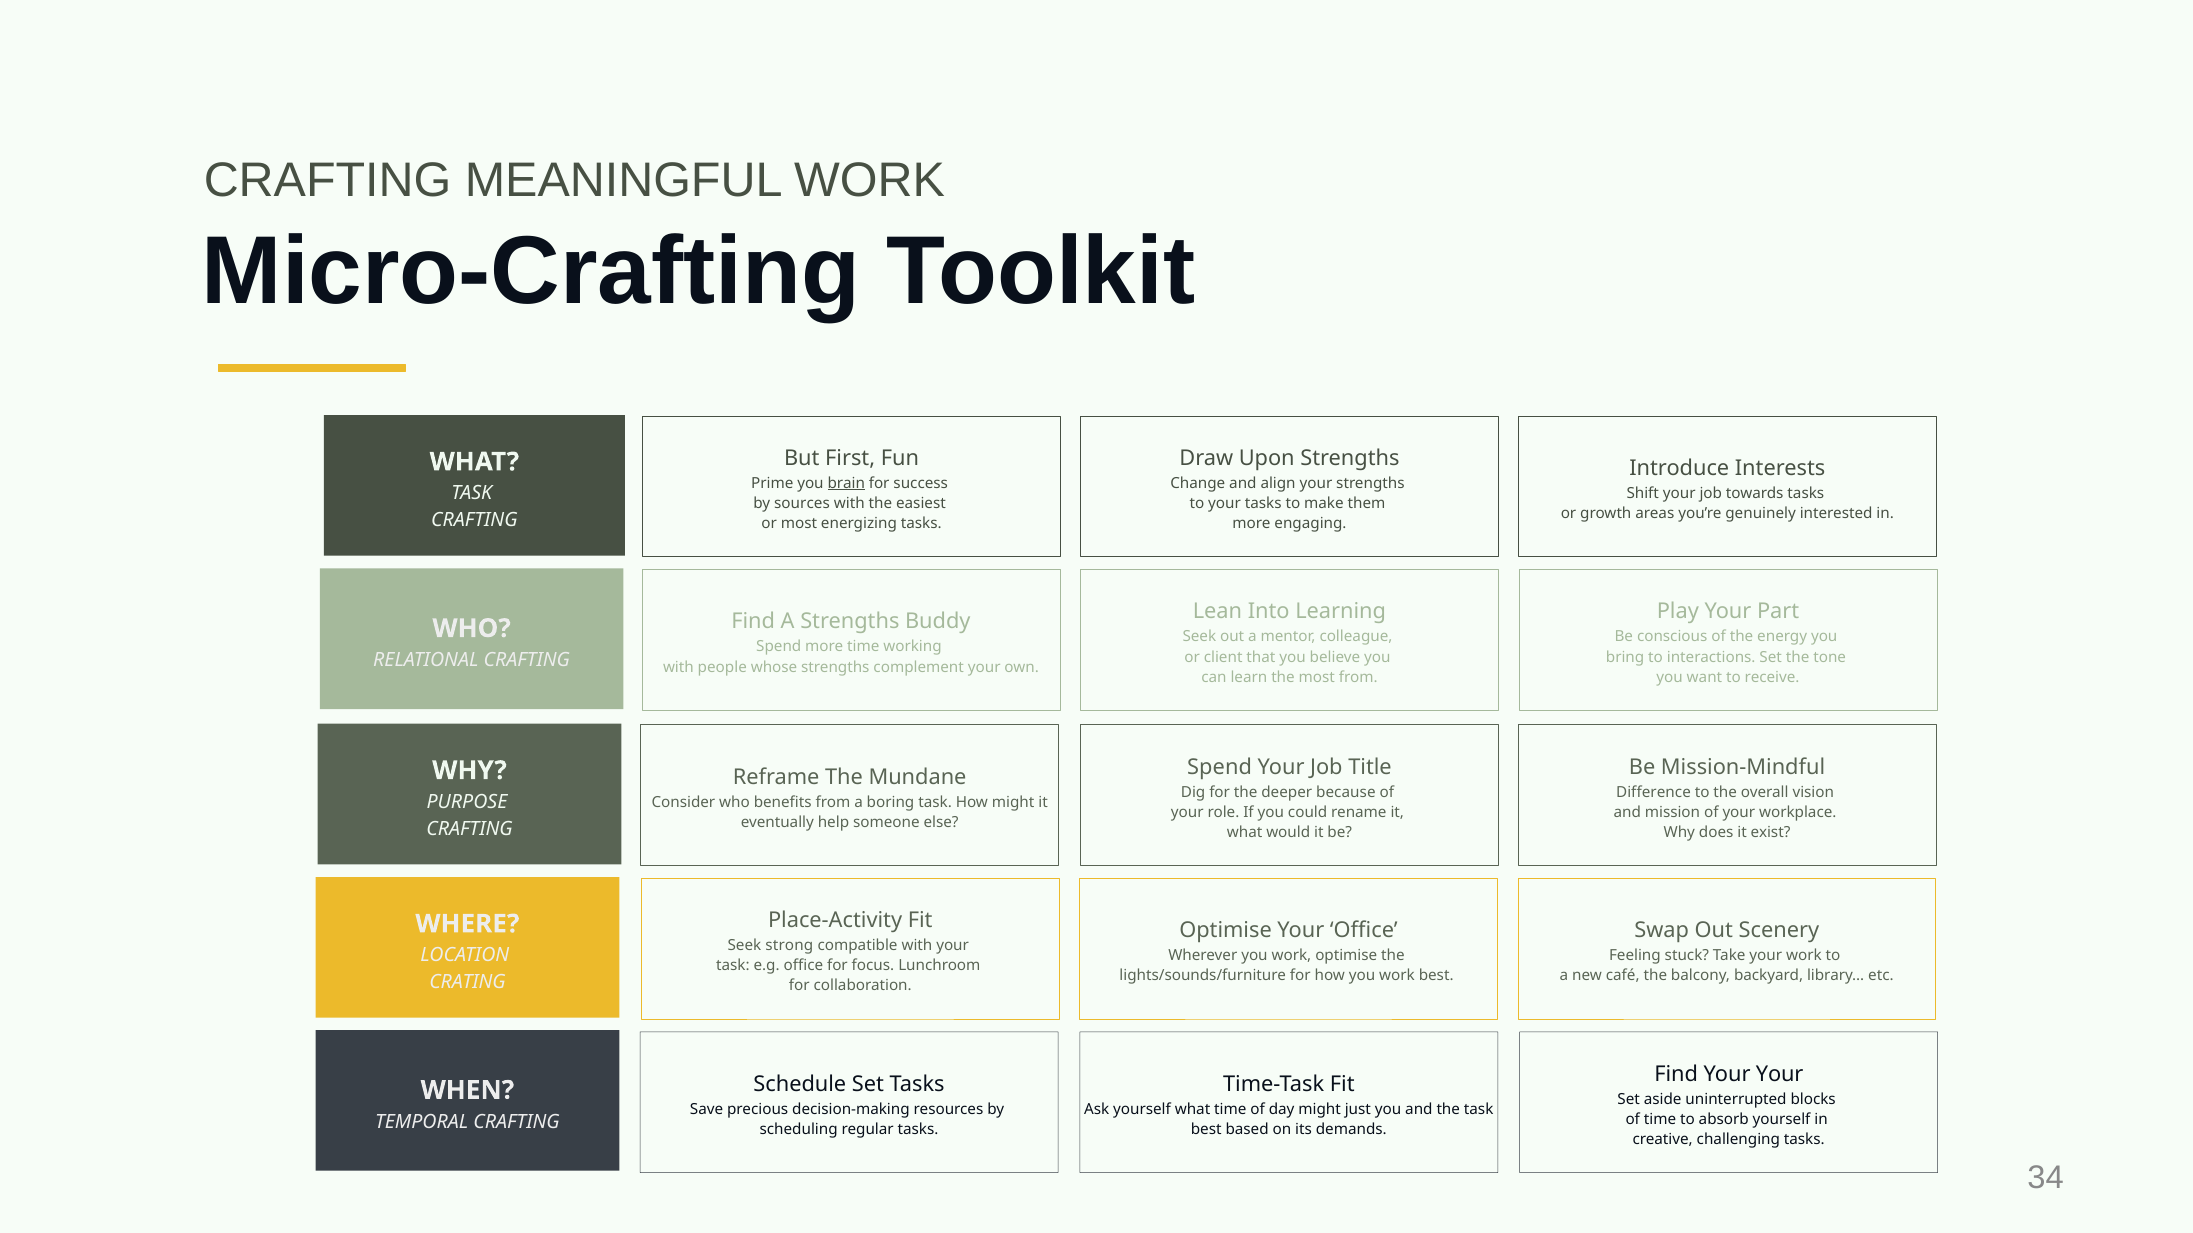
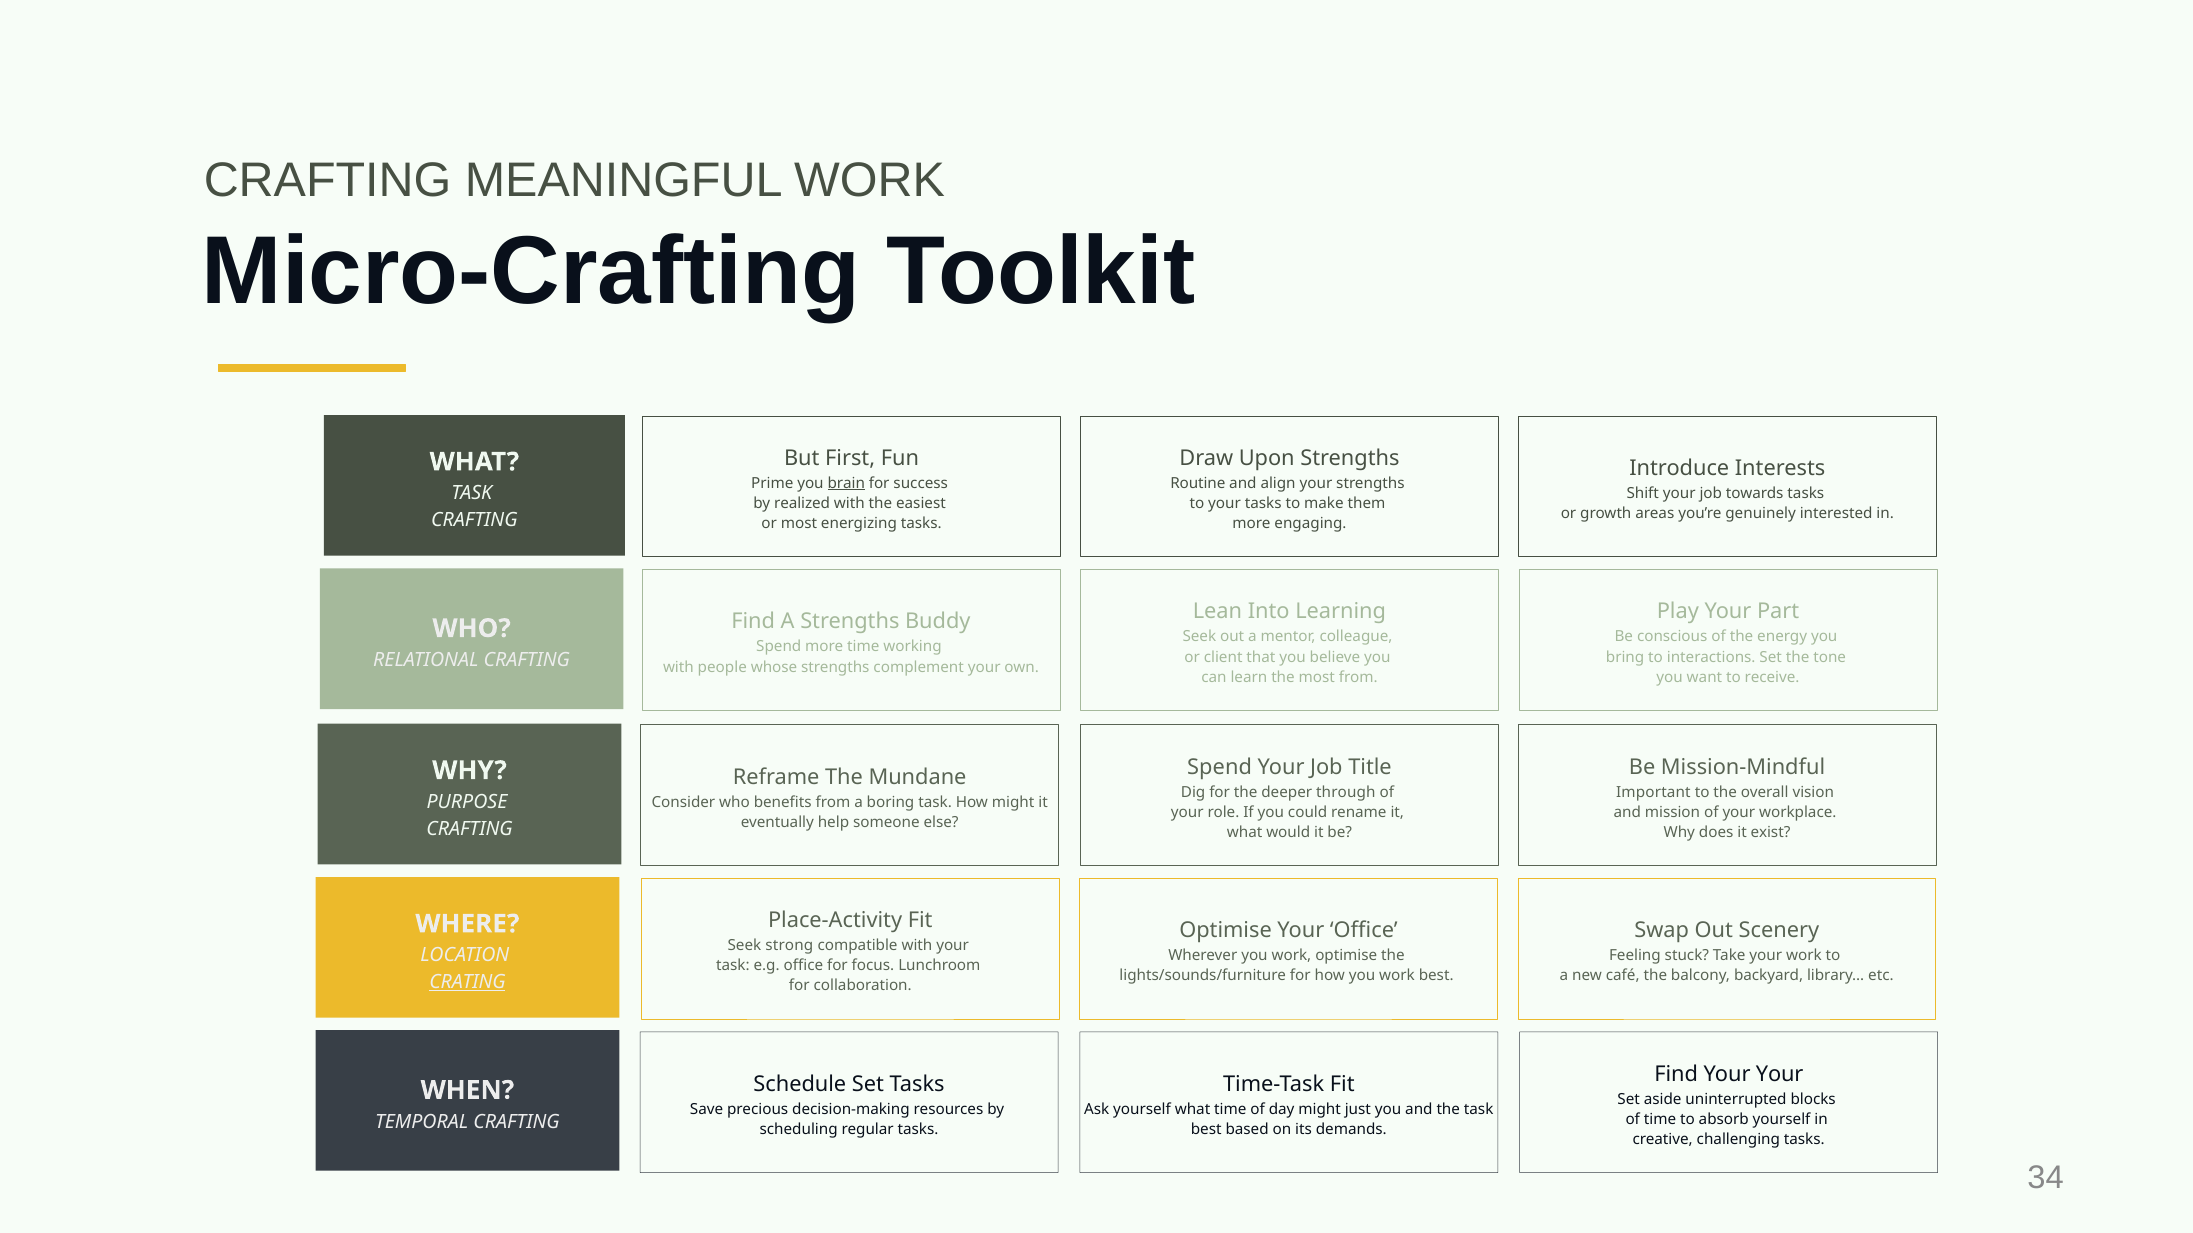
Change: Change -> Routine
sources: sources -> realized
because: because -> through
Difference: Difference -> Important
CRATING underline: none -> present
